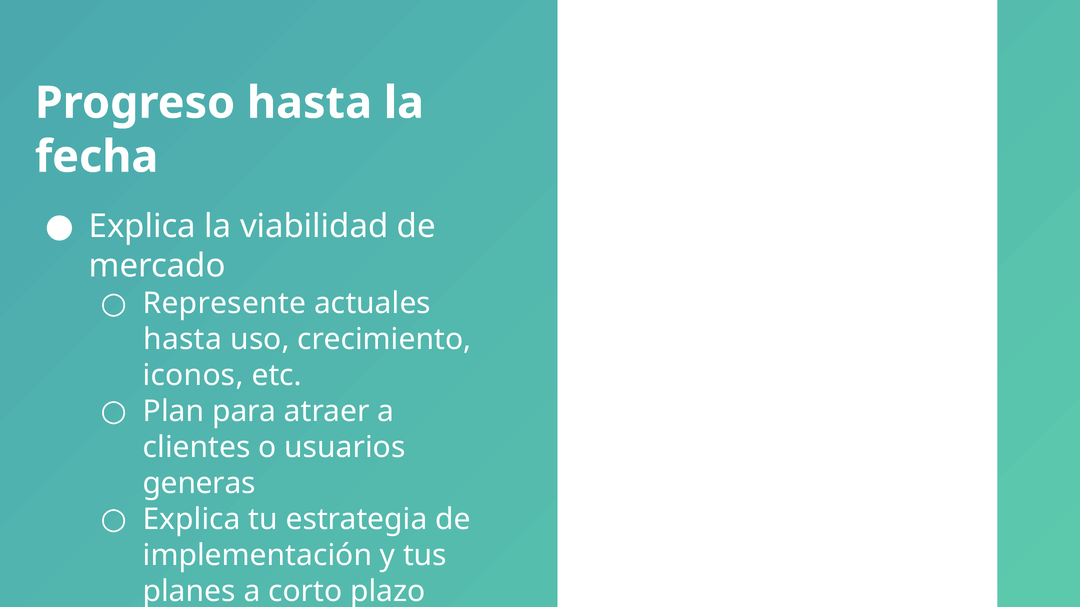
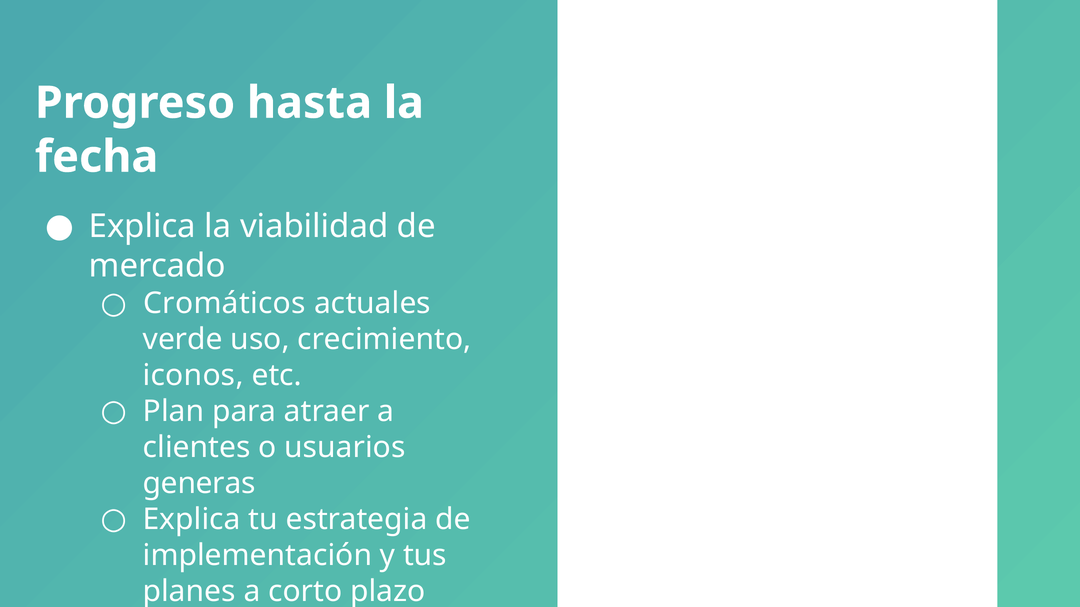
Represente: Represente -> Cromáticos
hasta at (183, 340): hasta -> verde
